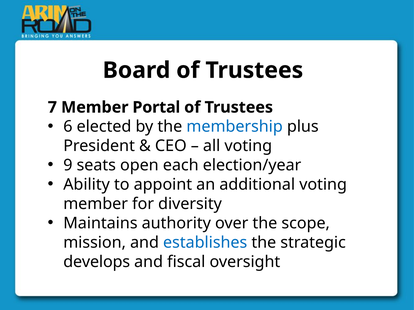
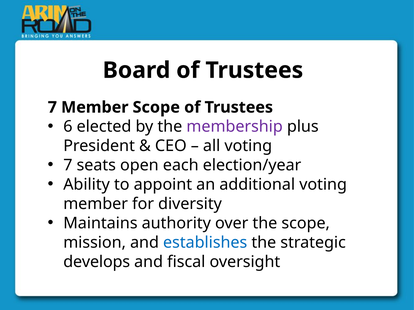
Member Portal: Portal -> Scope
membership colour: blue -> purple
9 at (68, 165): 9 -> 7
